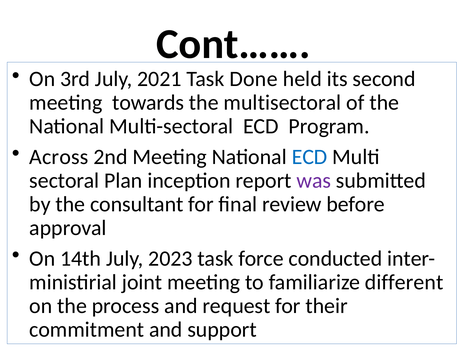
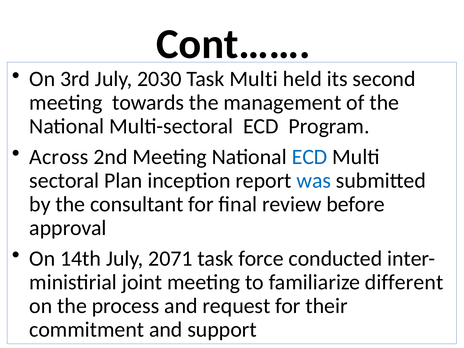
2021: 2021 -> 2030
Task Done: Done -> Multi
multisectoral: multisectoral -> management
was colour: purple -> blue
2023: 2023 -> 2071
